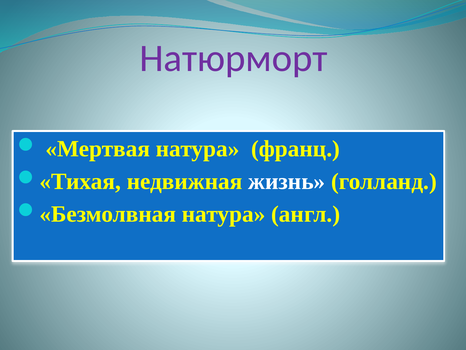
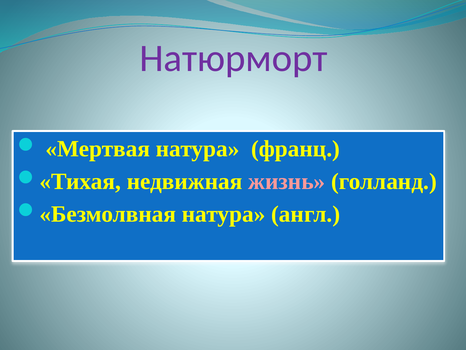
жизнь colour: white -> pink
